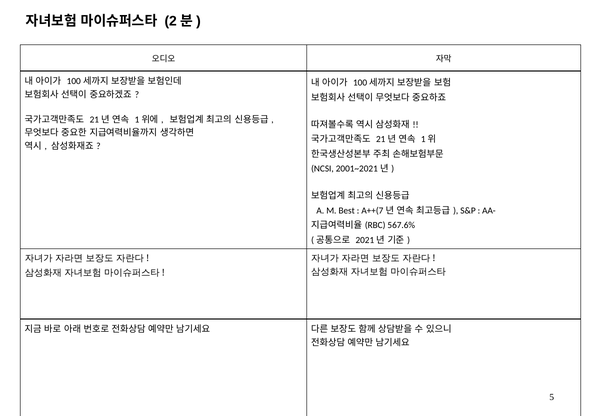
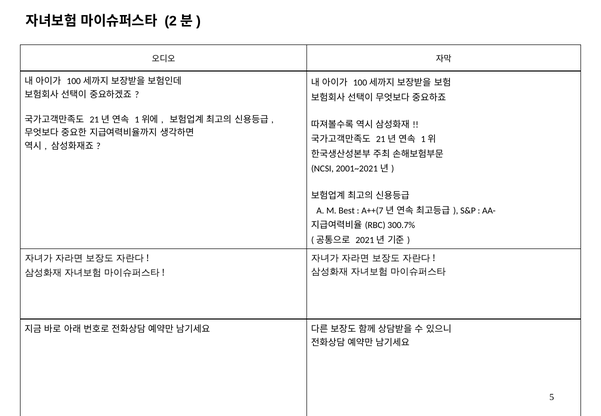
567.6%: 567.6% -> 300.7%
